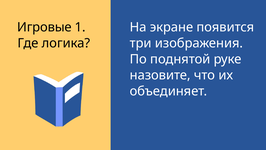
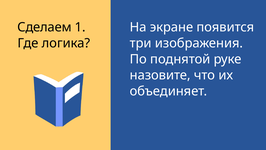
Игровые: Игровые -> Сделаем
